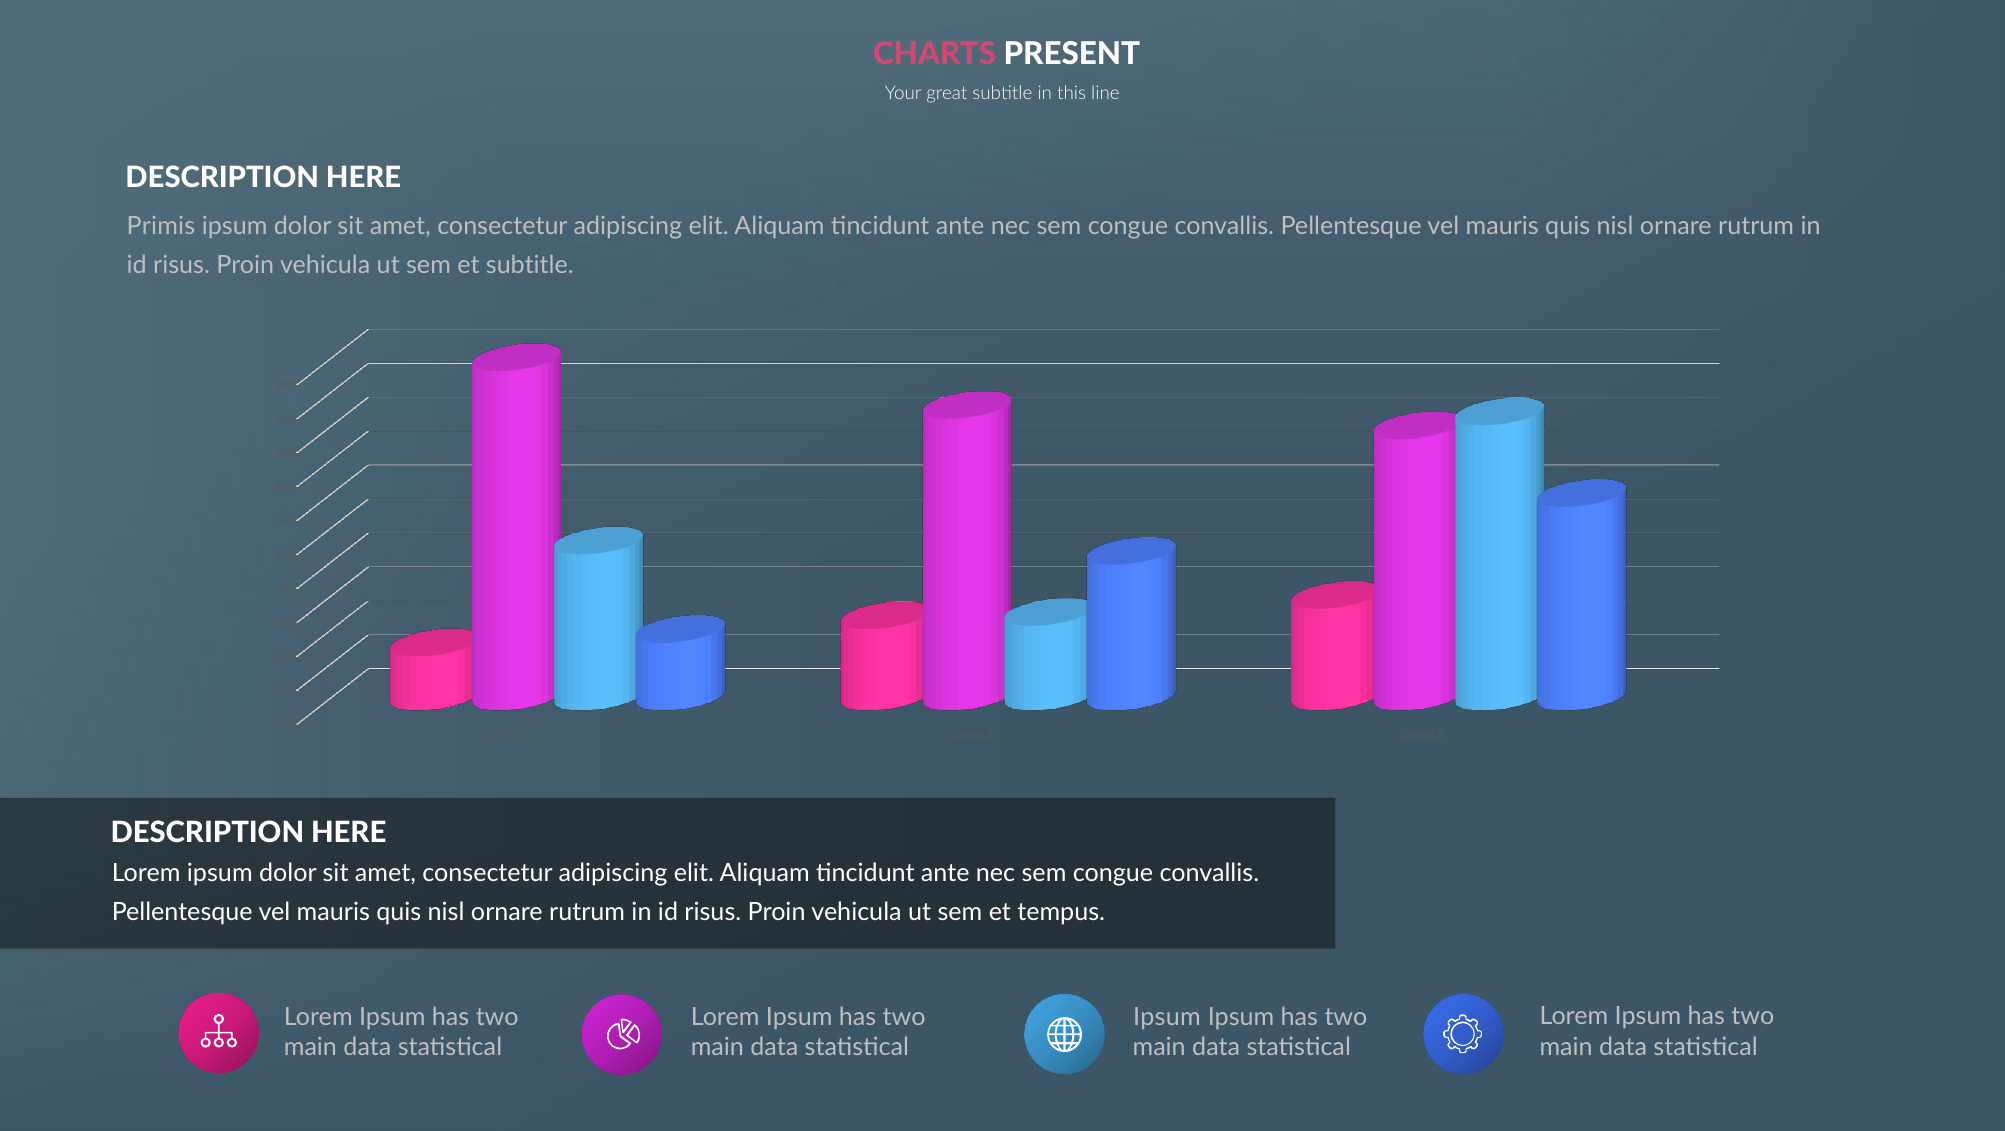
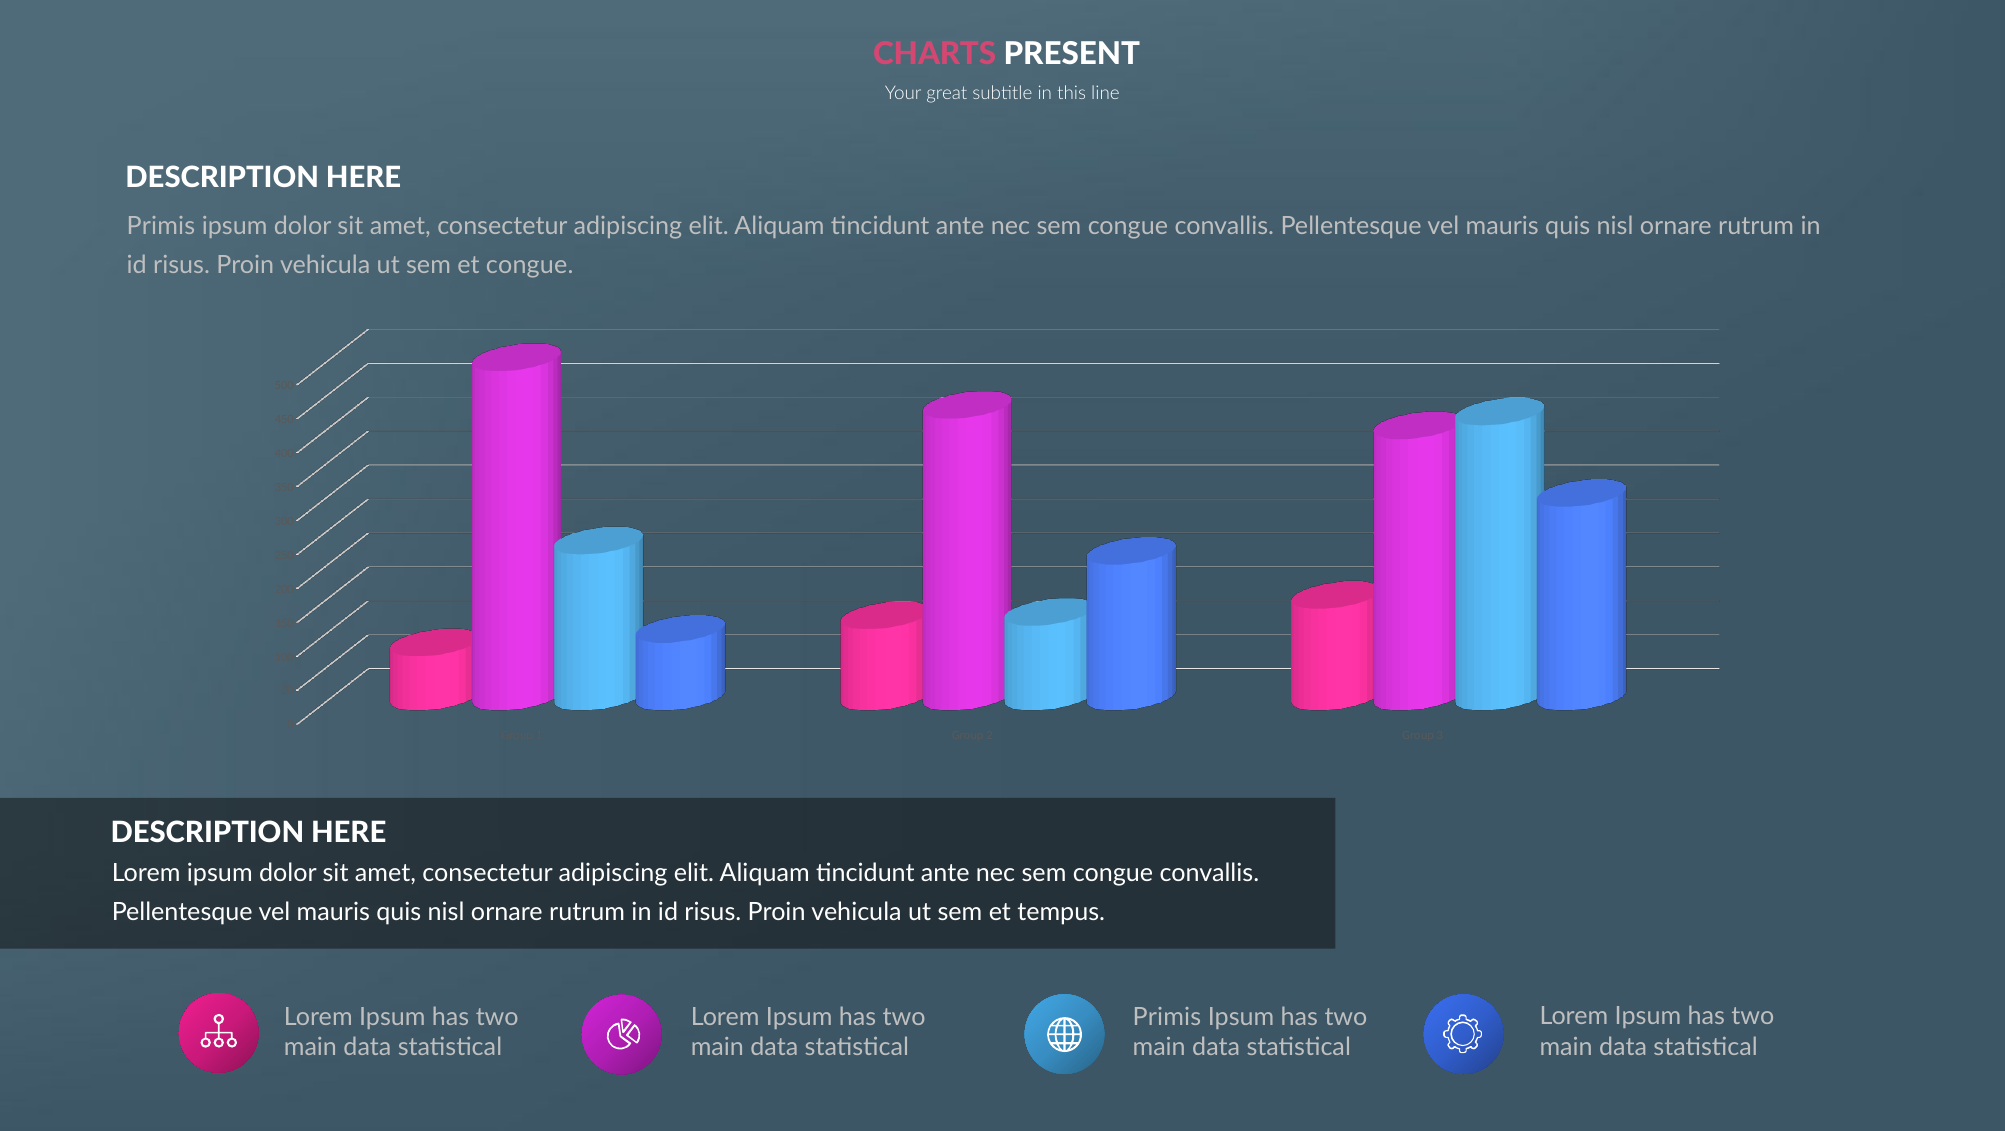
et subtitle: subtitle -> congue
Ipsum at (1167, 1017): Ipsum -> Primis
